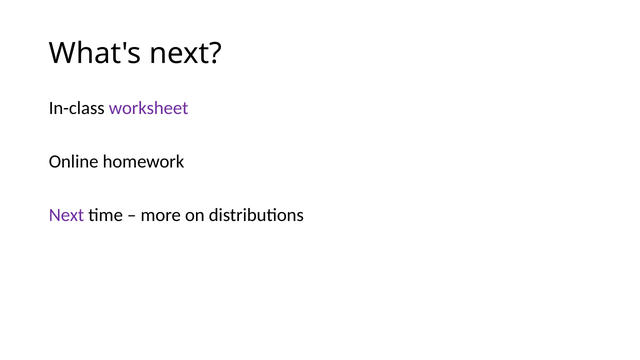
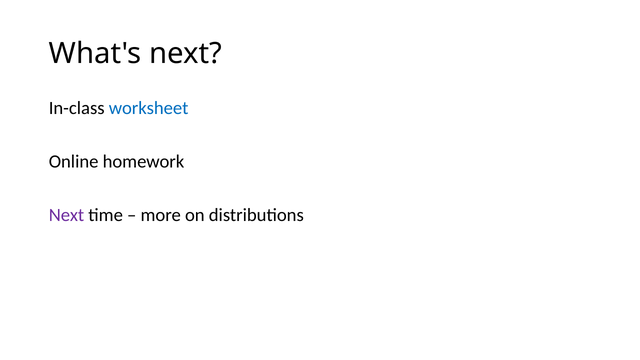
worksheet colour: purple -> blue
